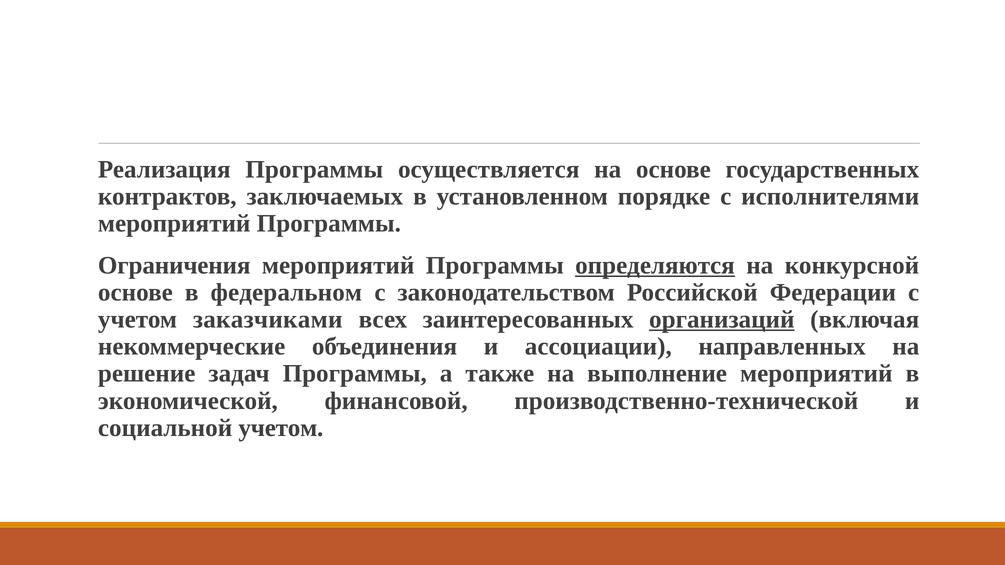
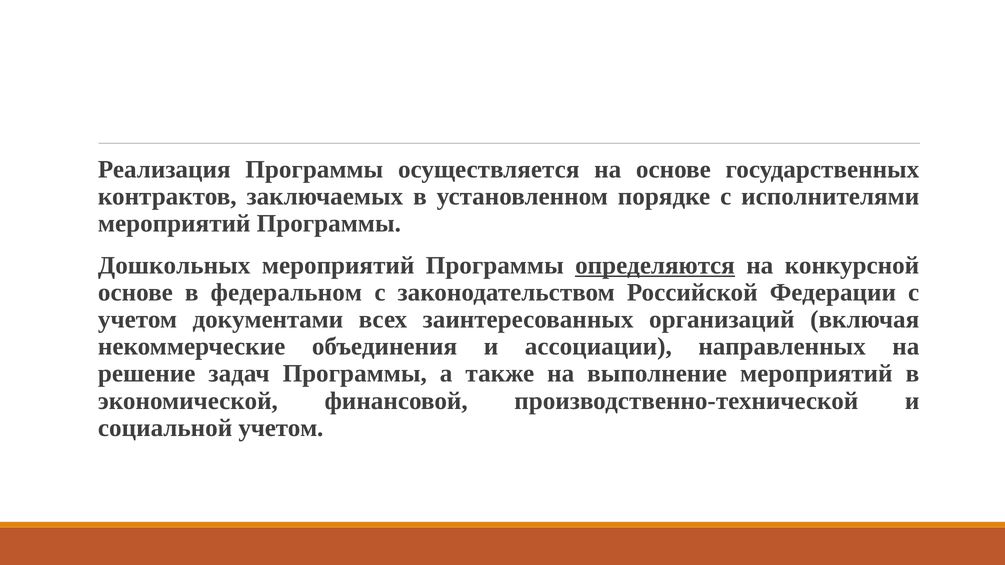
Ограничения: Ограничения -> Дошкольных
заказчиками: заказчиками -> документами
организаций underline: present -> none
